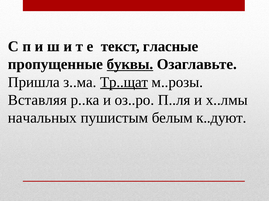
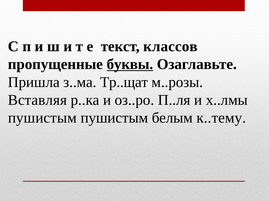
гласные: гласные -> классов
Тр..щат underline: present -> none
начальных at (42, 118): начальных -> пушистым
к..дуют: к..дуют -> к..тему
